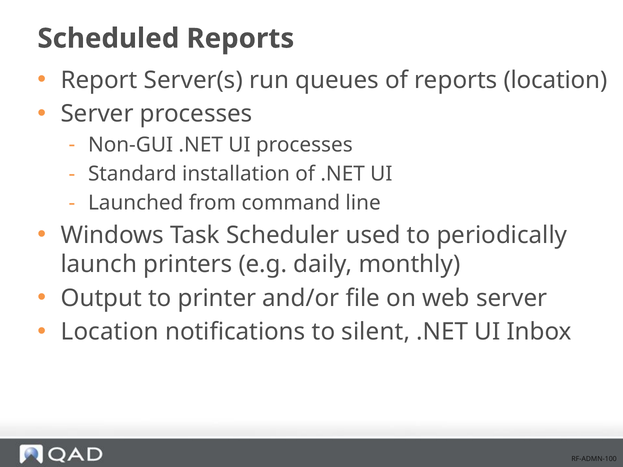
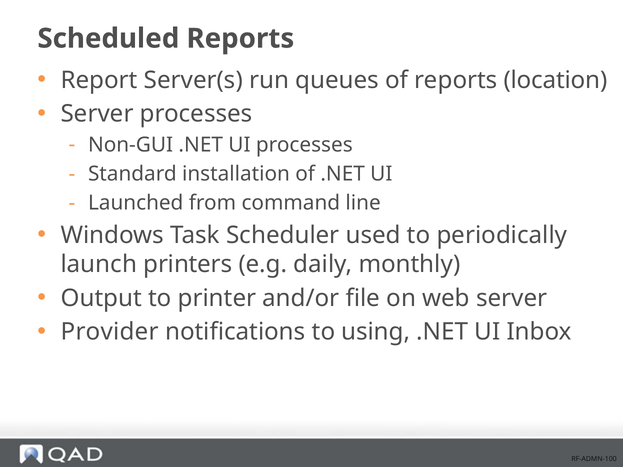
Location at (110, 332): Location -> Provider
silent: silent -> using
